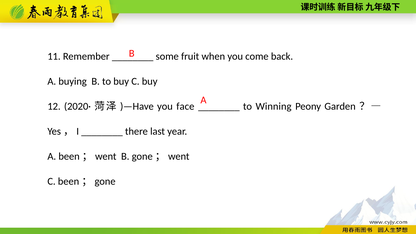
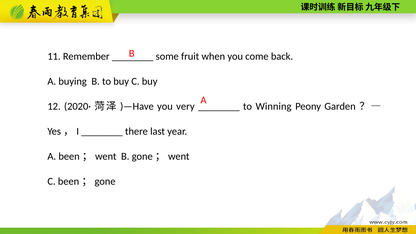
face: face -> very
